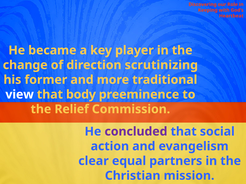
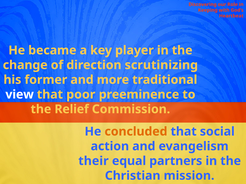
body: body -> poor
concluded colour: purple -> orange
clear: clear -> their
